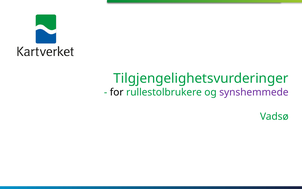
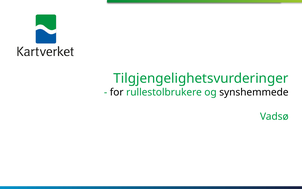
synshemmede colour: purple -> black
